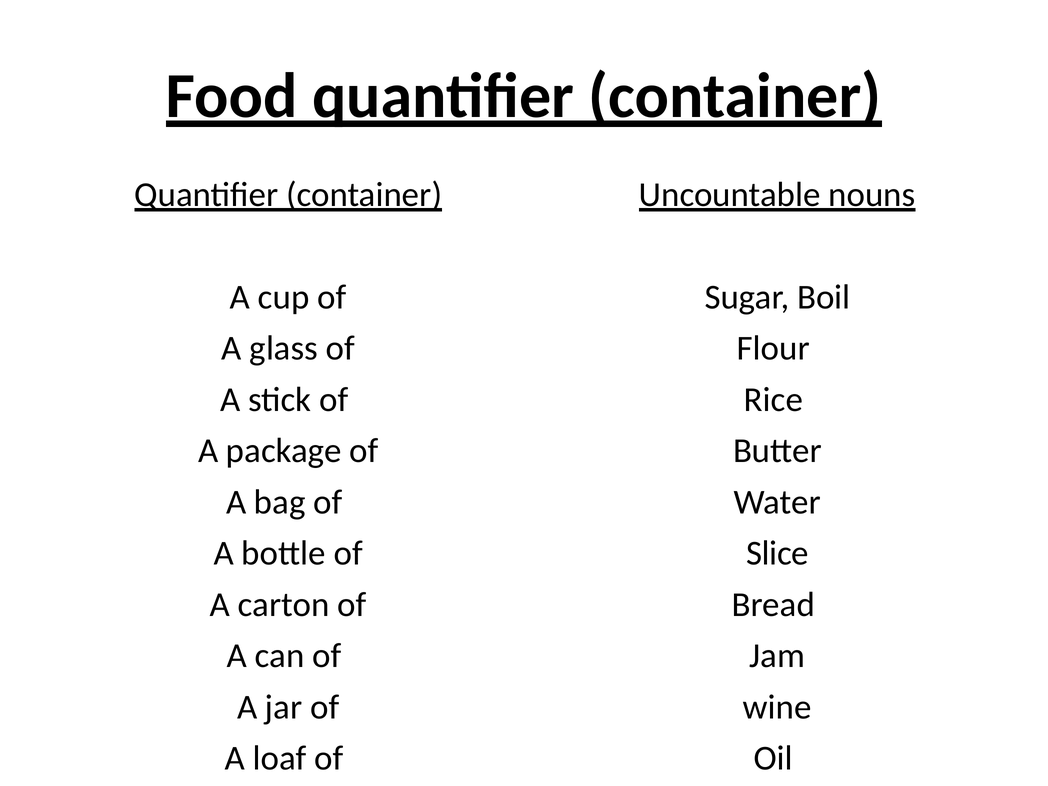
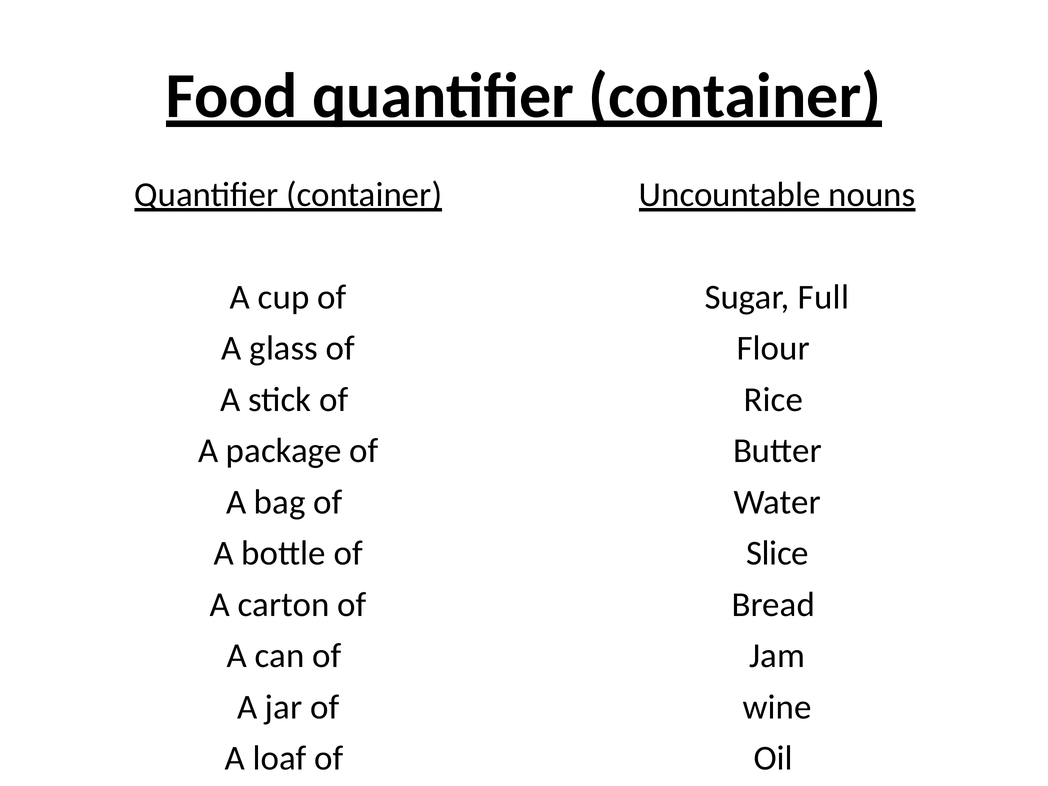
Boil: Boil -> Full
